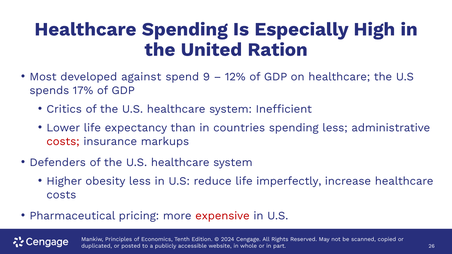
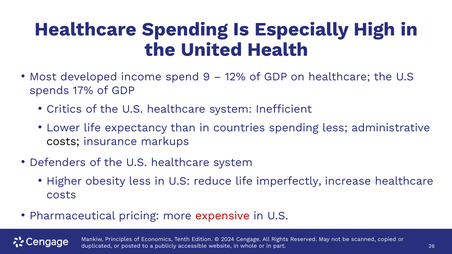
Ration: Ration -> Health
against: against -> income
costs at (63, 142) colour: red -> black
